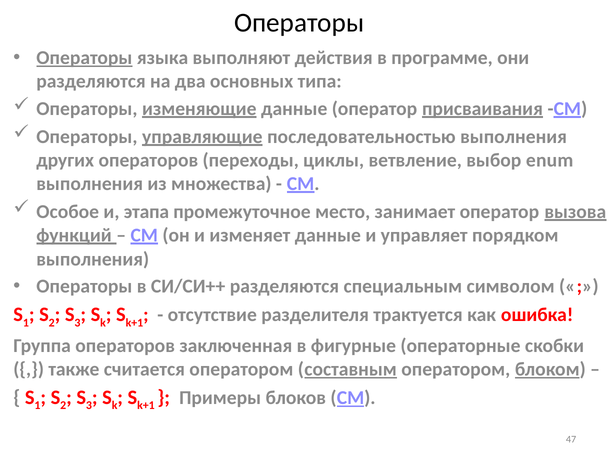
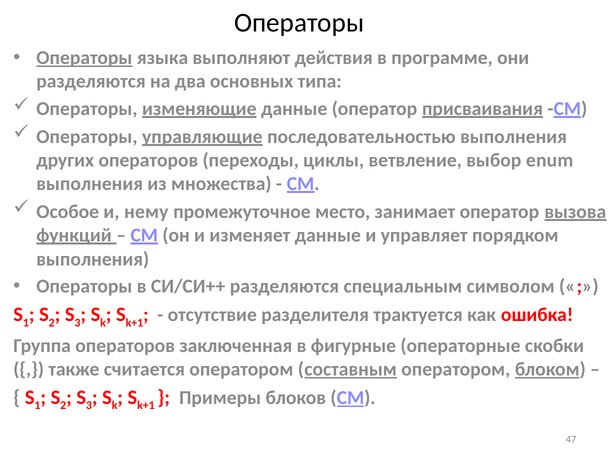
этапа: этапа -> нему
